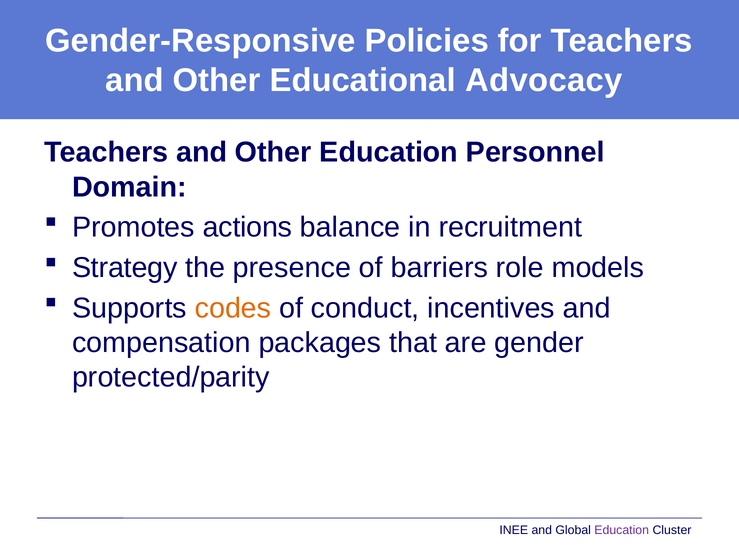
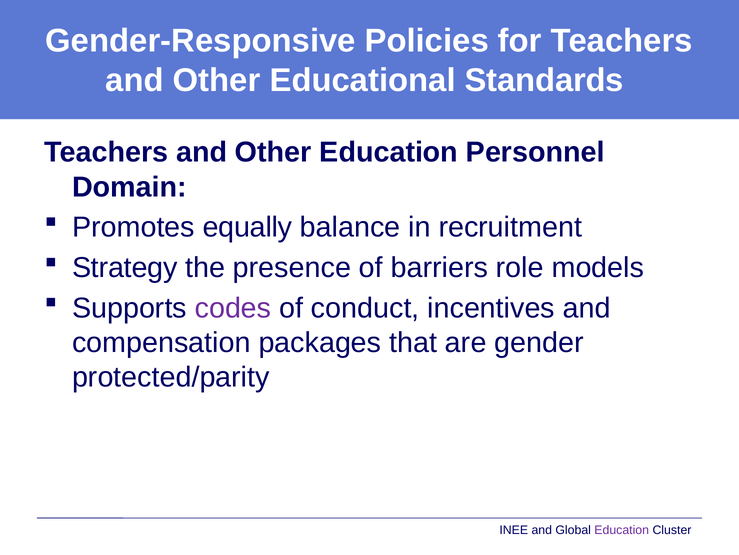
Advocacy: Advocacy -> Standards
actions: actions -> equally
codes colour: orange -> purple
